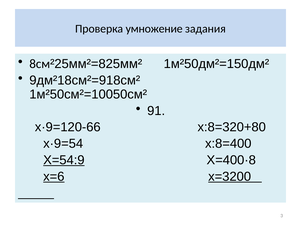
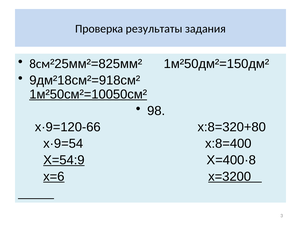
умножение: умножение -> результаты
1м²50см²=10050см² underline: none -> present
91: 91 -> 98
